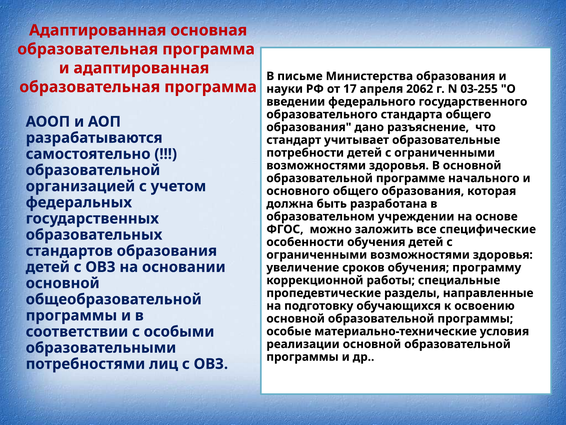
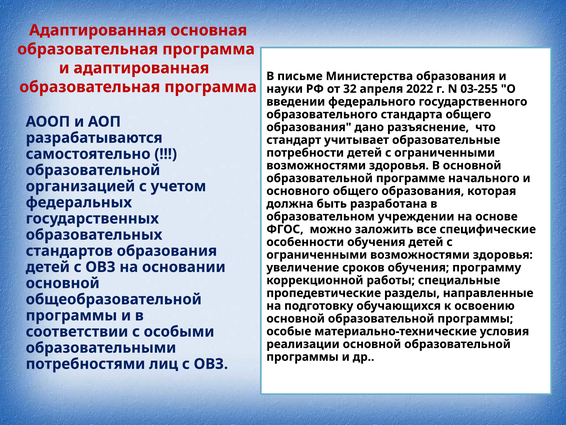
17: 17 -> 32
2062: 2062 -> 2022
